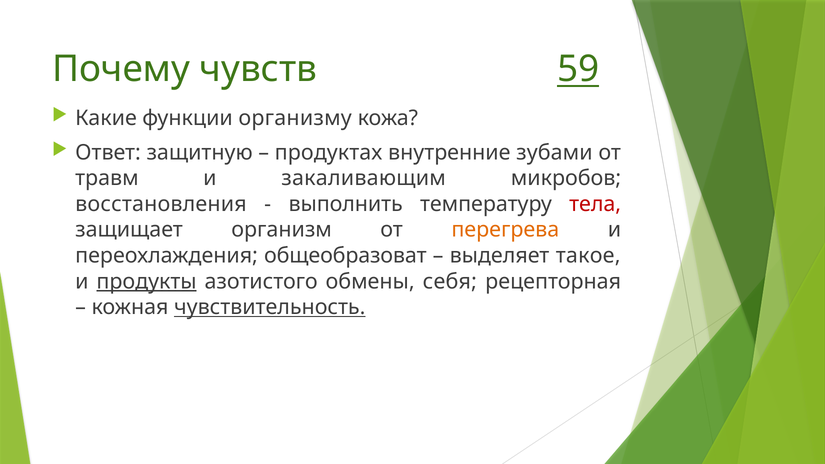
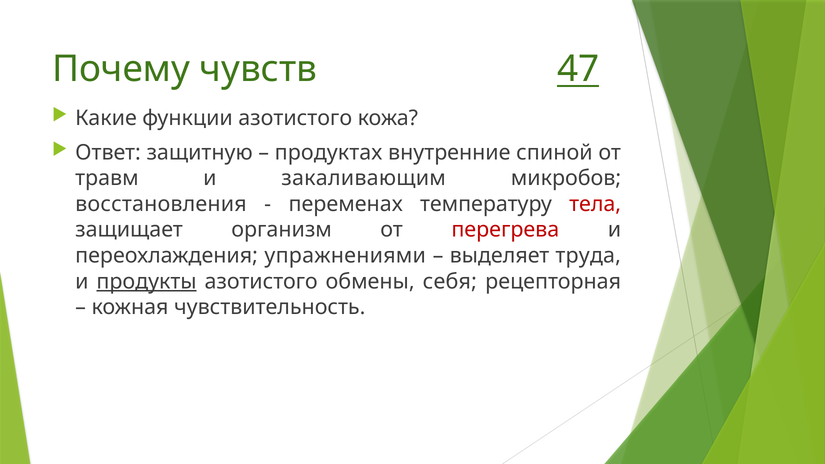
59: 59 -> 47
функции организму: организму -> азотистого
зубами: зубами -> спиной
выполнить: выполнить -> переменах
перегрева colour: orange -> red
общеобразоват: общеобразоват -> упражнениями
такое: такое -> труда
чувствительность underline: present -> none
